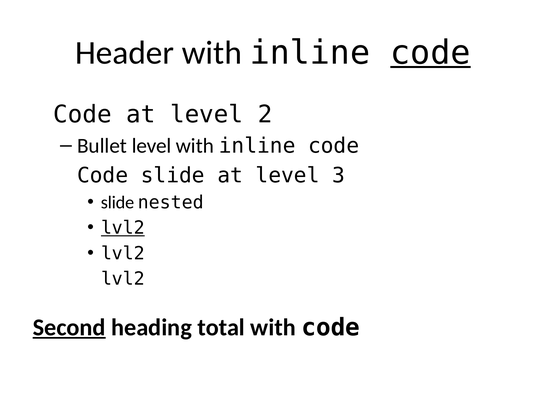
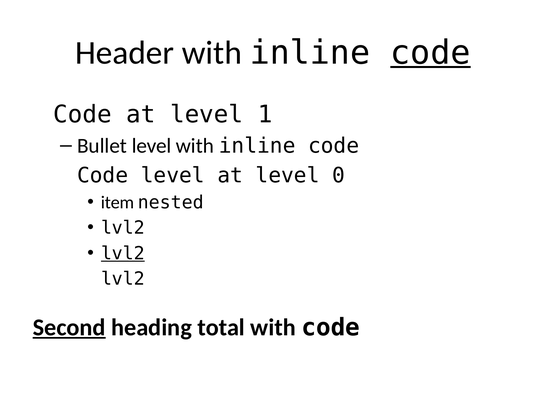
2: 2 -> 1
Code slide: slide -> level
3: 3 -> 0
slide at (117, 203): slide -> item
lvl2 at (123, 228) underline: present -> none
lvl2 at (123, 254) underline: none -> present
